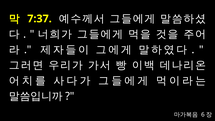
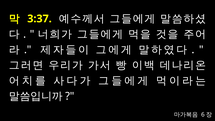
7:37: 7:37 -> 3:37
